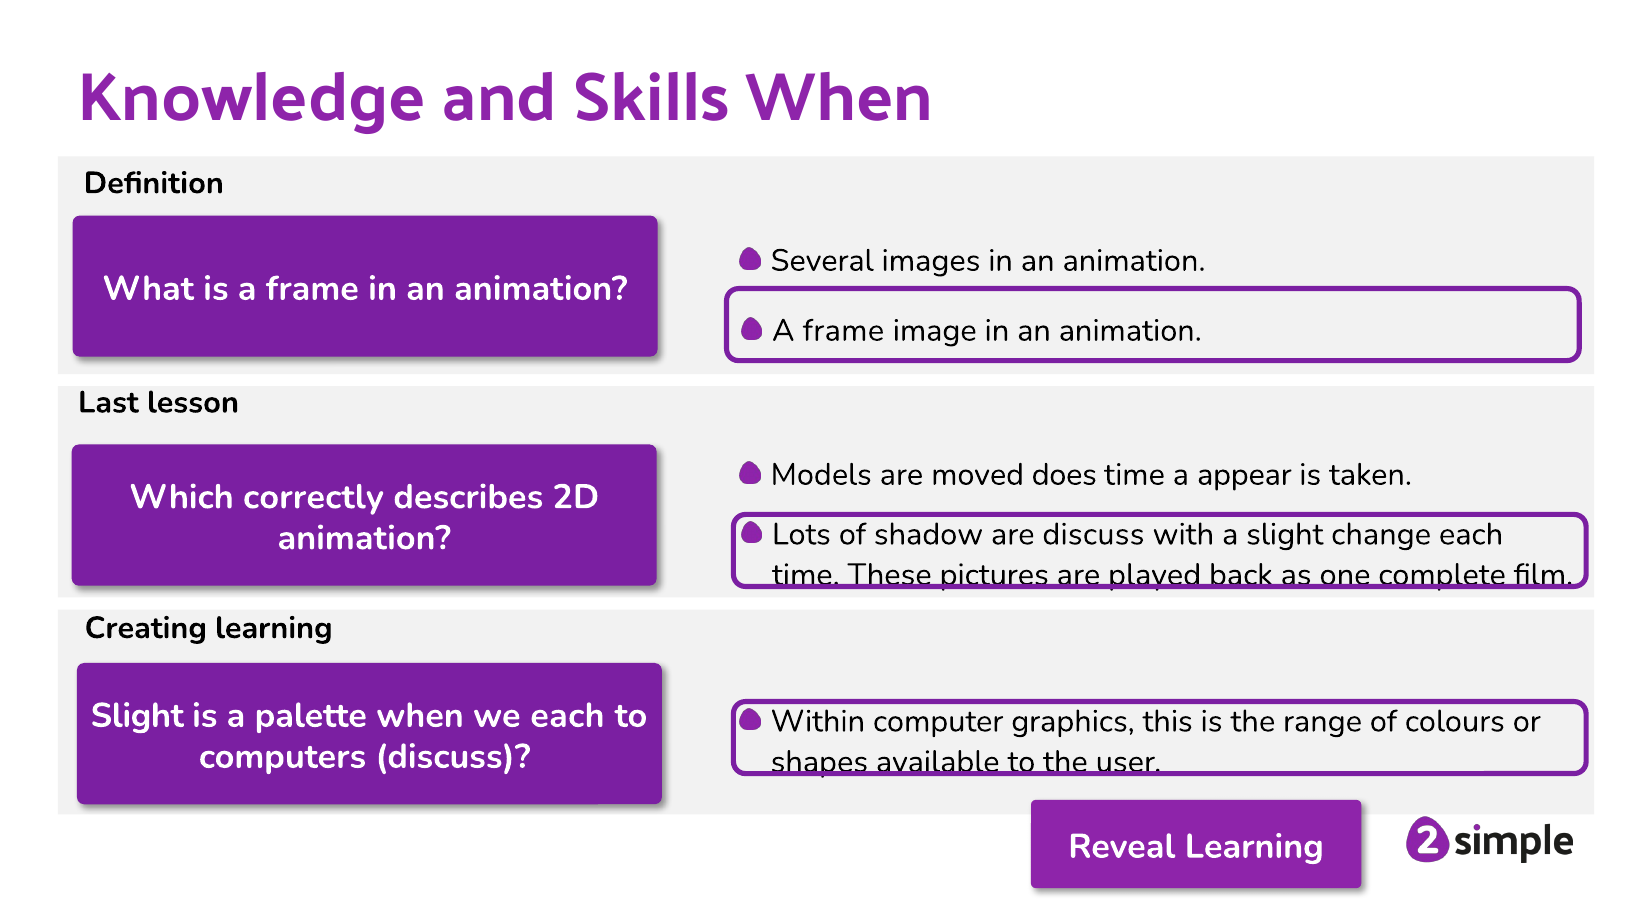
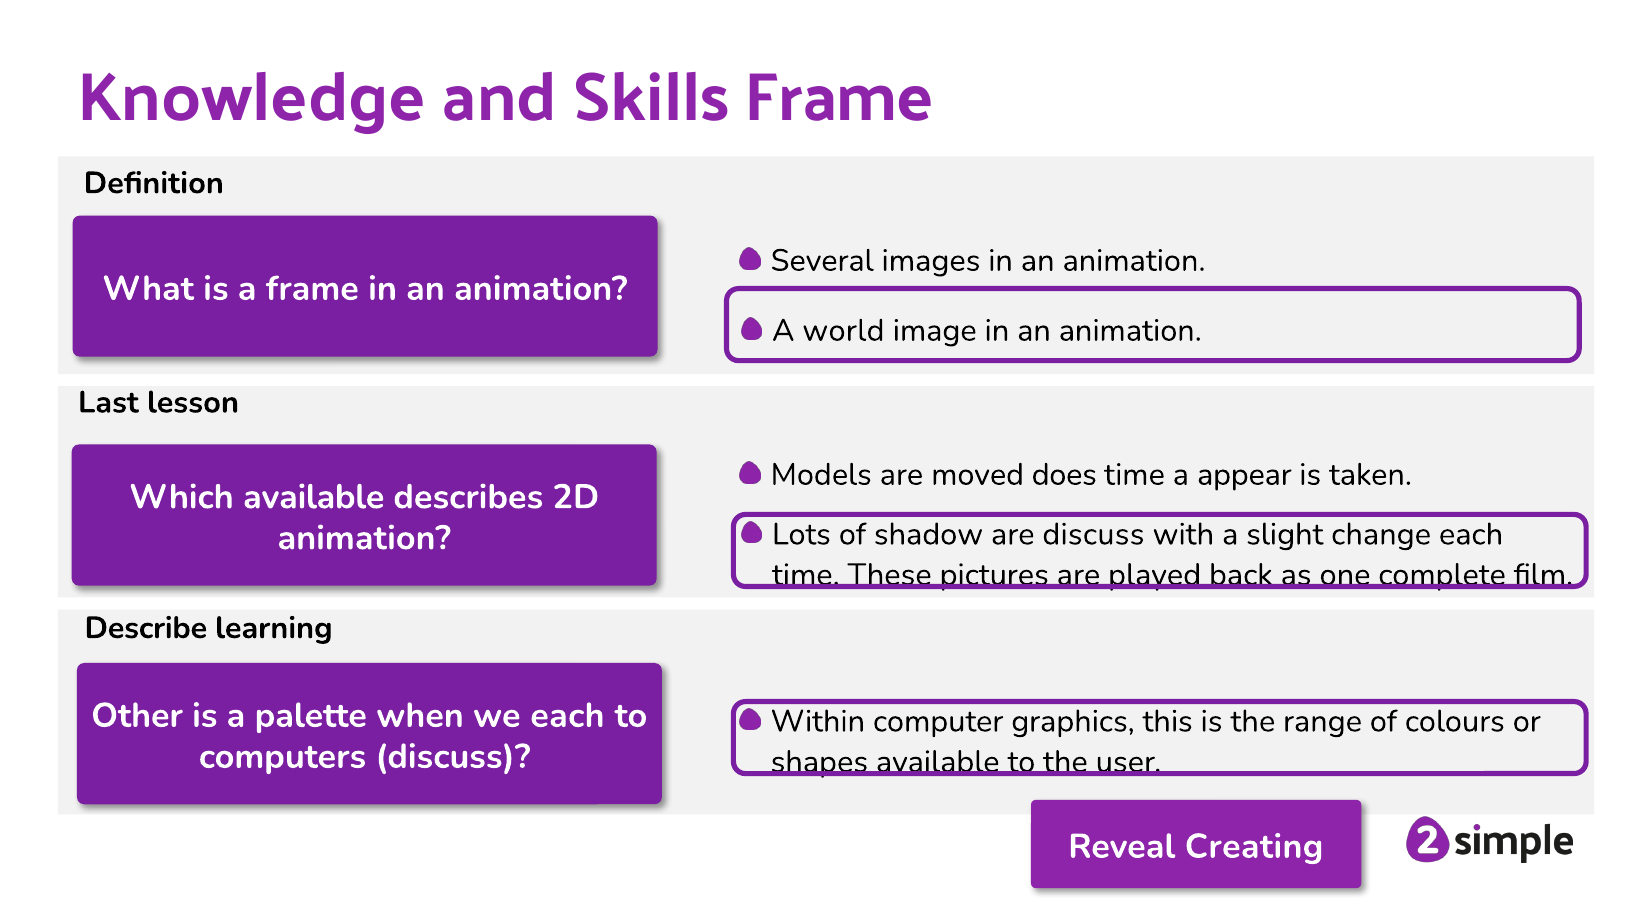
Skills When: When -> Frame
frame at (843, 330): frame -> world
Which correctly: correctly -> available
Creating: Creating -> Describe
Slight at (137, 715): Slight -> Other
Reveal Learning: Learning -> Creating
